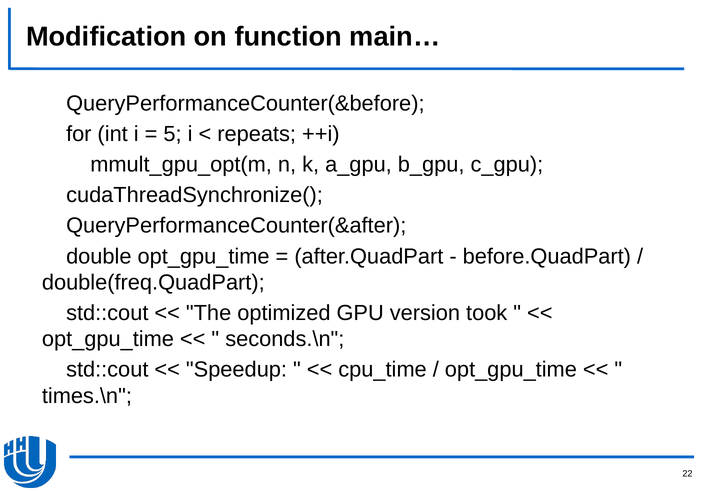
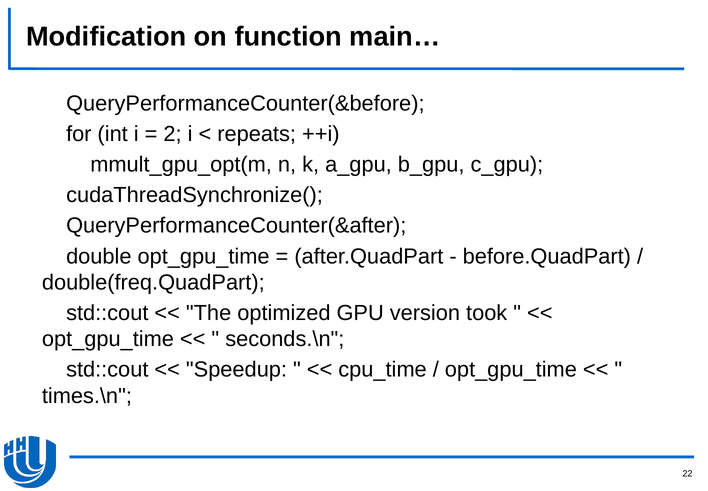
5: 5 -> 2
